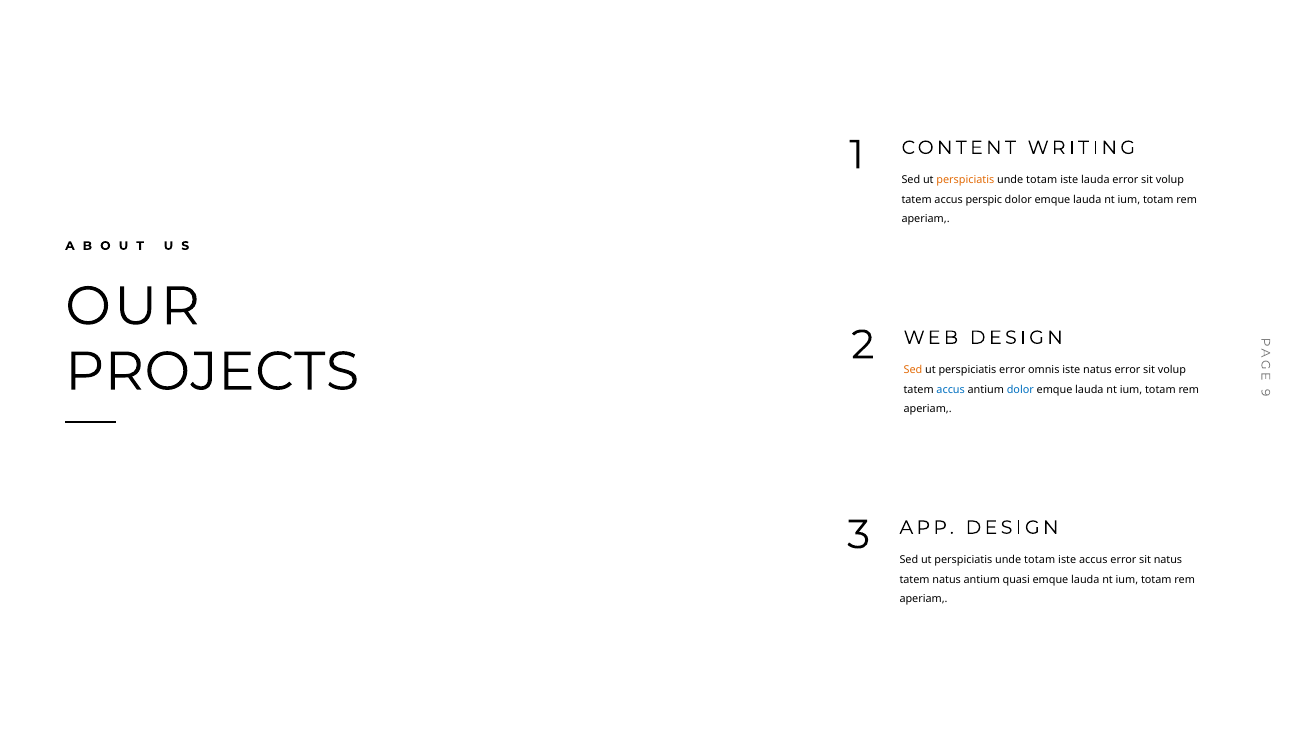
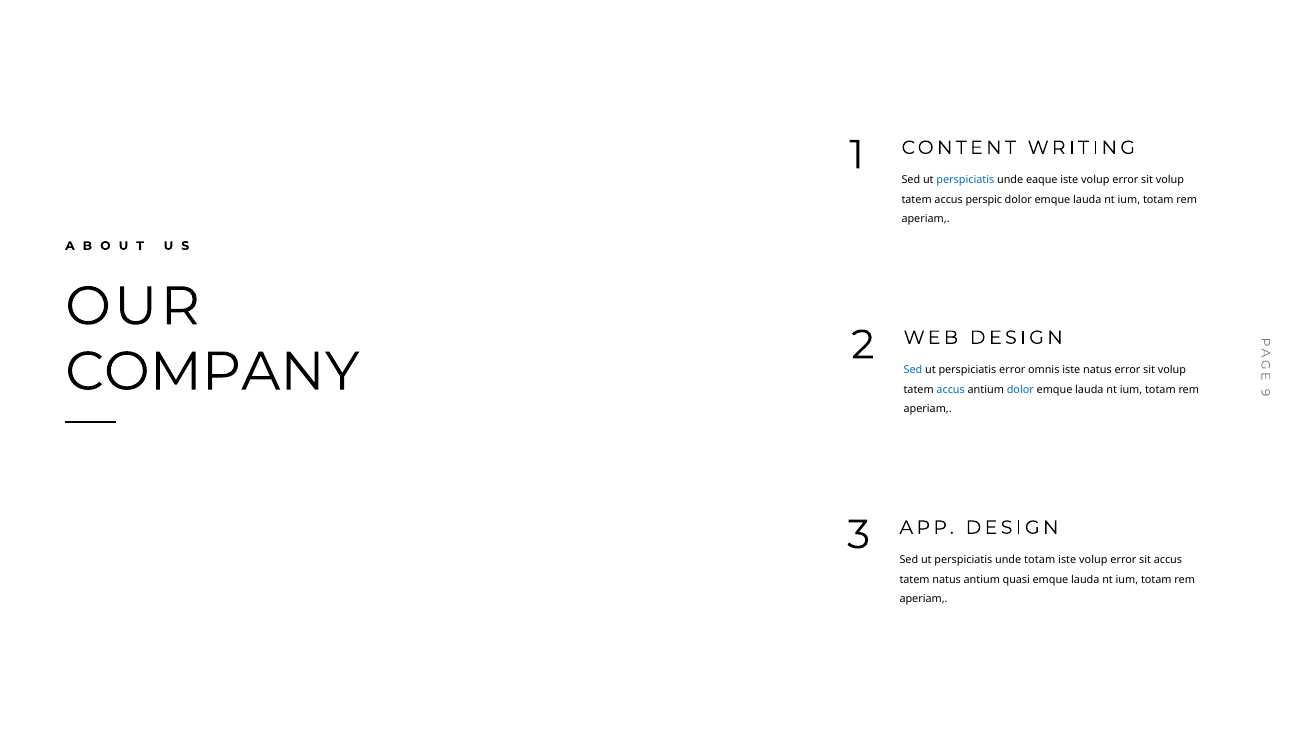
perspiciatis at (965, 180) colour: orange -> blue
totam at (1042, 180): totam -> eaque
lauda at (1095, 180): lauda -> volup
PROJECTS: PROJECTS -> COMPANY
Sed at (913, 370) colour: orange -> blue
accus at (1093, 560): accus -> volup
sit natus: natus -> accus
